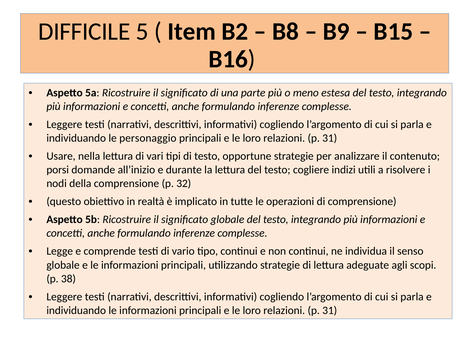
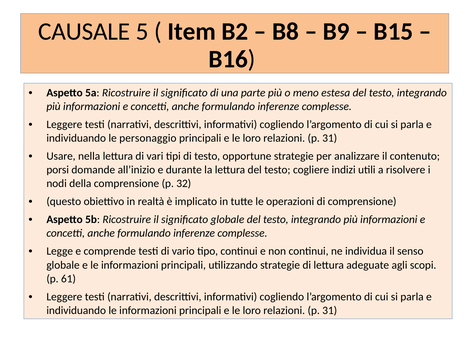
DIFFICILE: DIFFICILE -> CAUSALE
38: 38 -> 61
